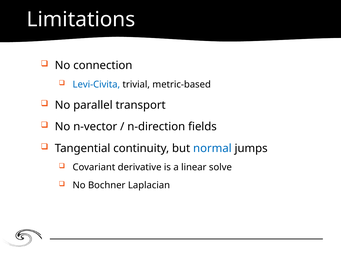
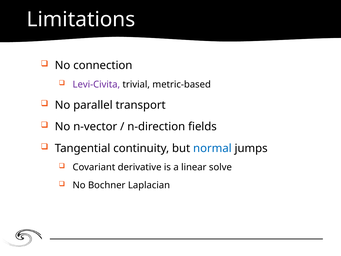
Levi-Civita colour: blue -> purple
